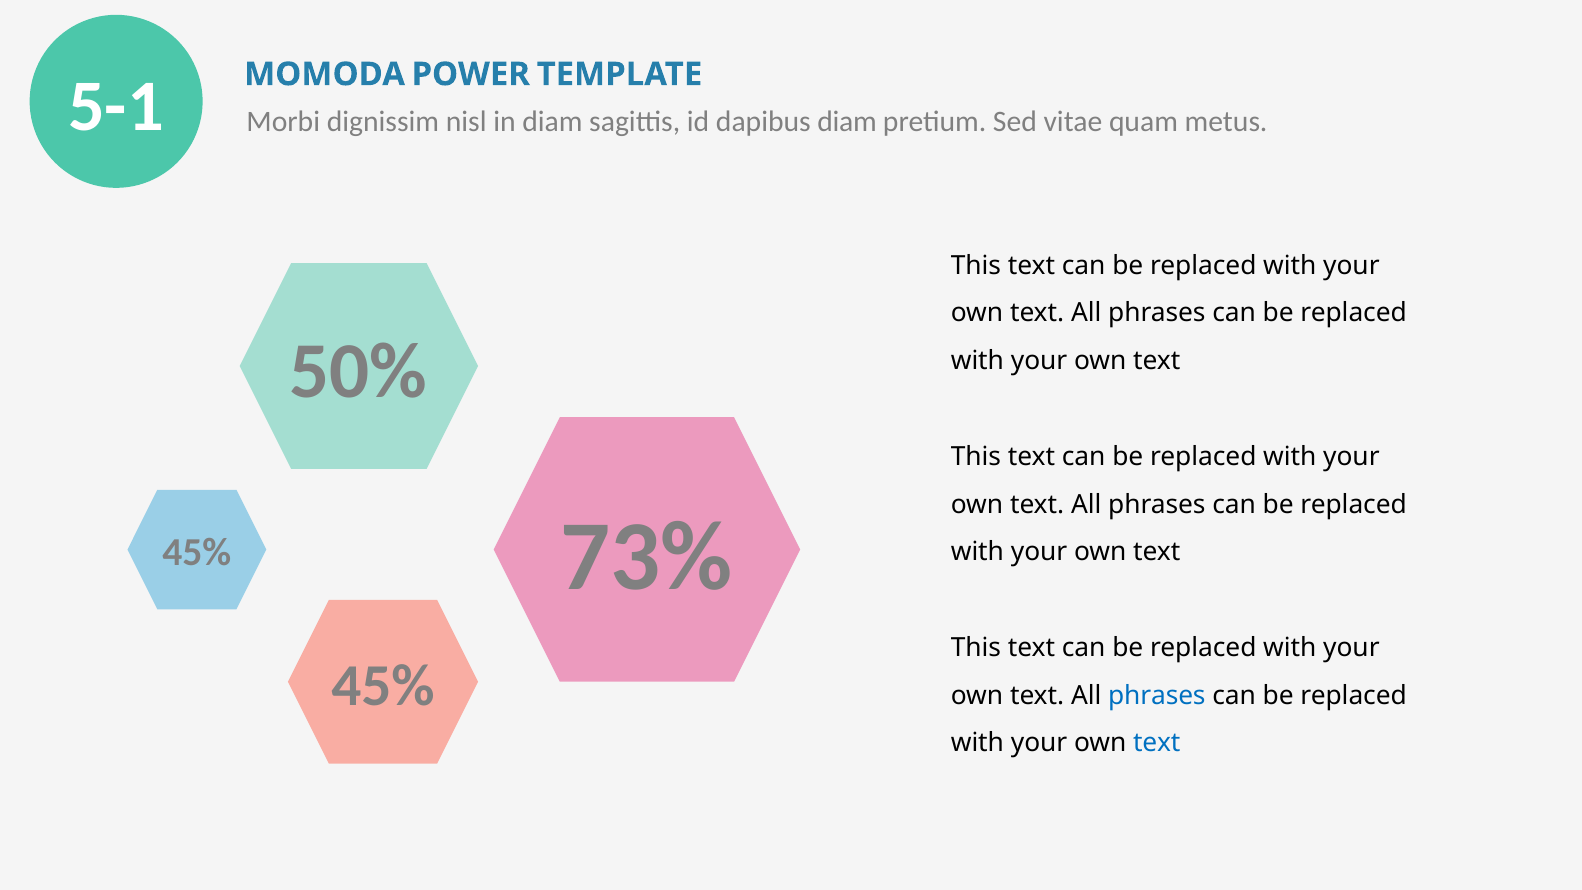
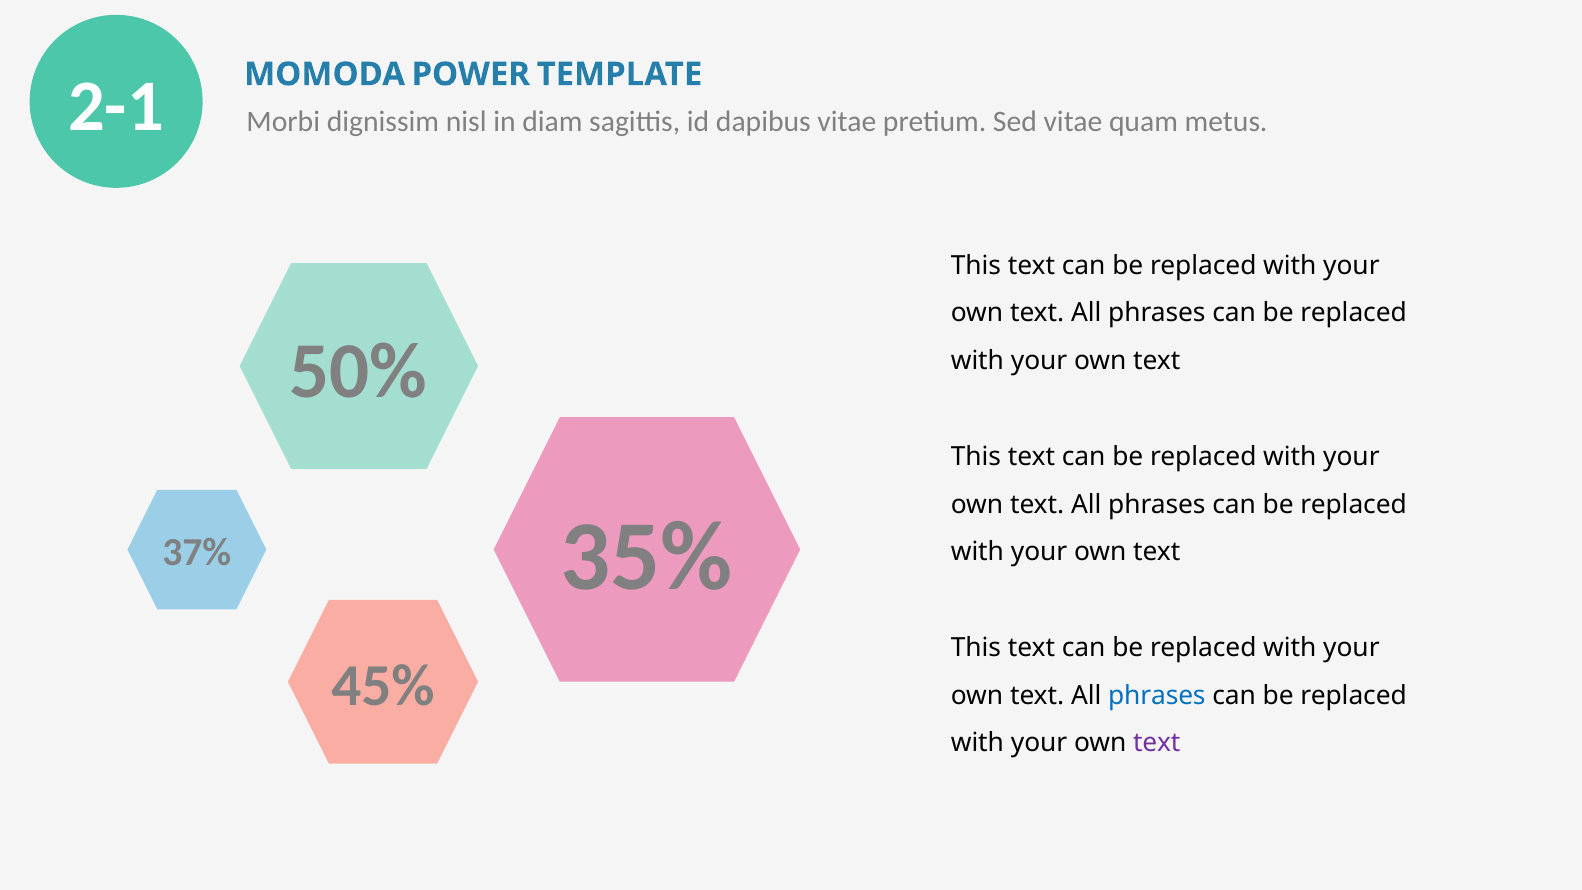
5-1: 5-1 -> 2-1
dapibus diam: diam -> vitae
73%: 73% -> 35%
45% at (197, 552): 45% -> 37%
text at (1157, 743) colour: blue -> purple
